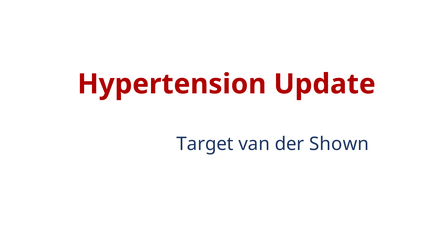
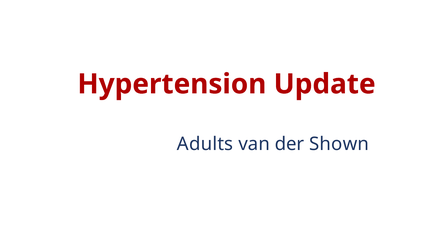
Target: Target -> Adults
